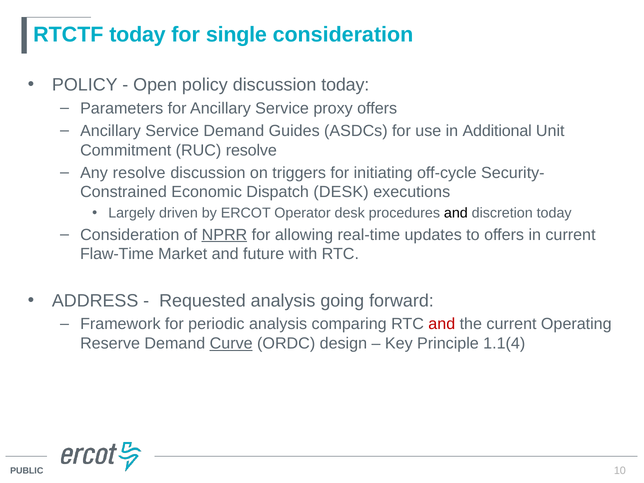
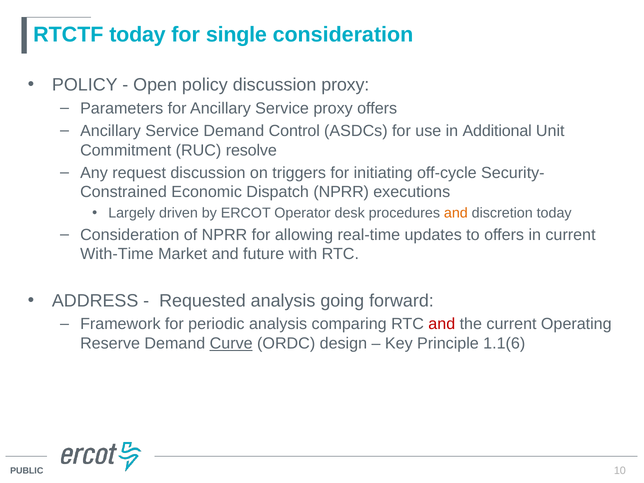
discussion today: today -> proxy
Guides: Guides -> Control
Any resolve: resolve -> request
Dispatch DESK: DESK -> NPRR
and at (456, 213) colour: black -> orange
NPRR at (224, 235) underline: present -> none
Flaw-Time: Flaw-Time -> With-Time
1.1(4: 1.1(4 -> 1.1(6
